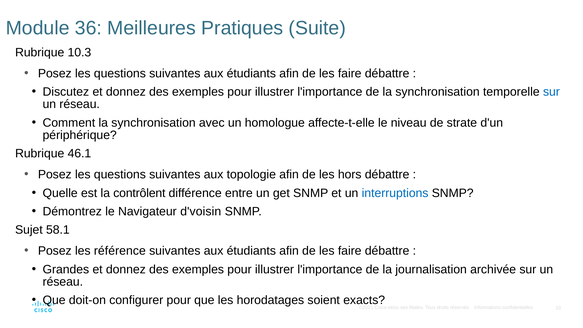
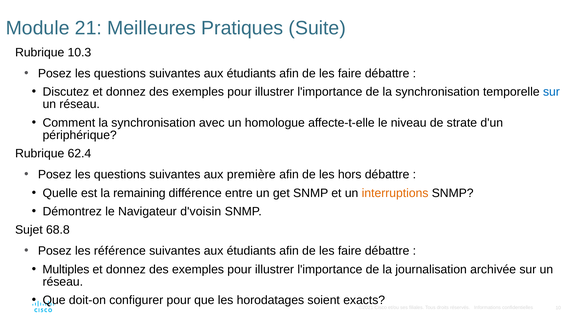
36: 36 -> 21
46.1: 46.1 -> 62.4
topologie: topologie -> première
contrôlent: contrôlent -> remaining
interruptions colour: blue -> orange
58.1: 58.1 -> 68.8
Grandes: Grandes -> Multiples
